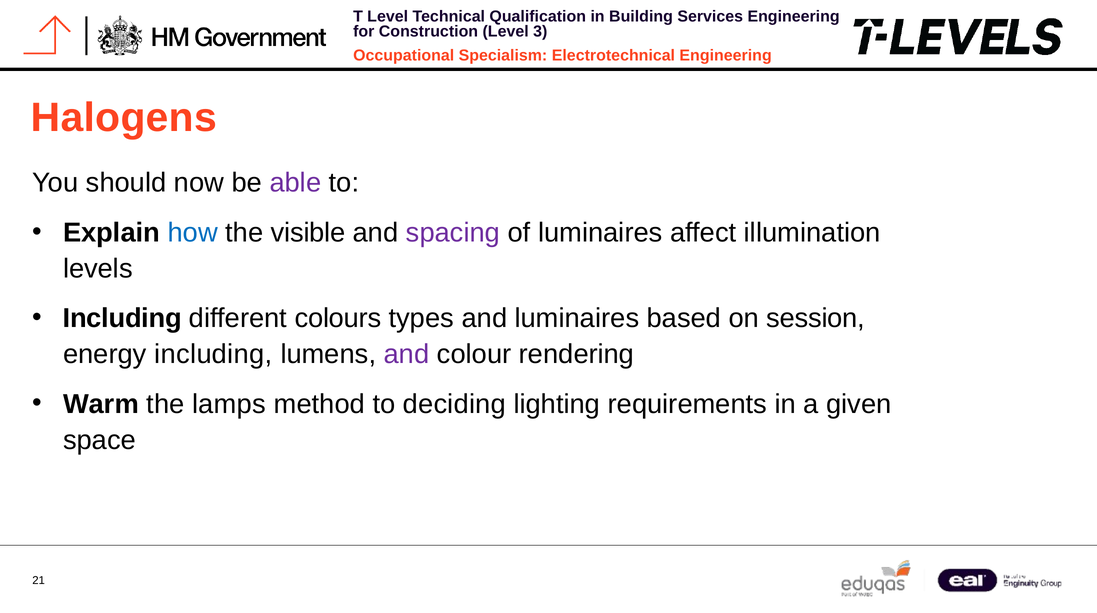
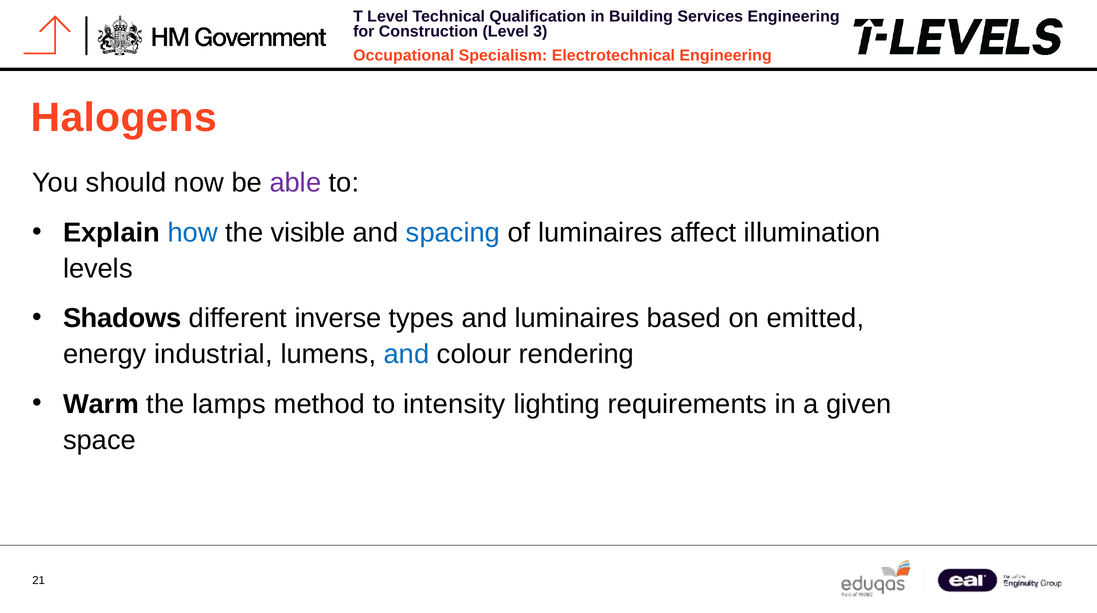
spacing colour: purple -> blue
Including at (122, 318): Including -> Shadows
colours: colours -> inverse
session: session -> emitted
energy including: including -> industrial
and at (407, 354) colour: purple -> blue
deciding: deciding -> intensity
